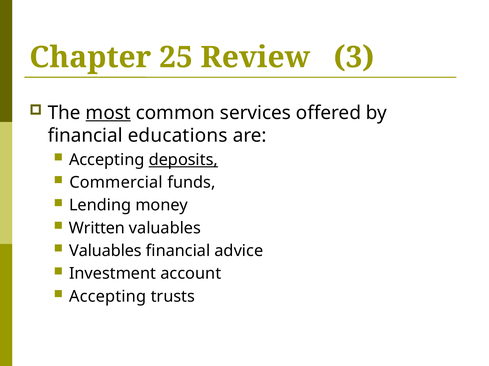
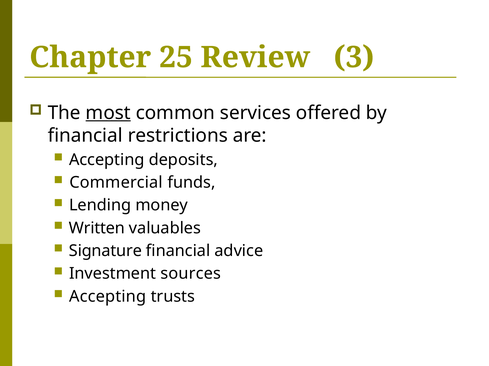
educations: educations -> restrictions
deposits underline: present -> none
Valuables at (105, 251): Valuables -> Signature
account: account -> sources
